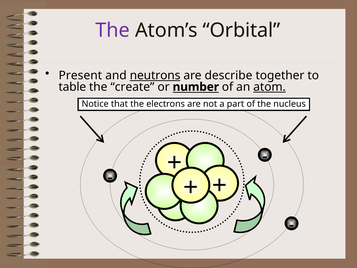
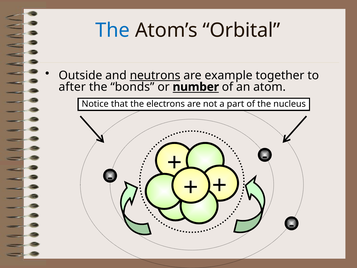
The at (113, 30) colour: purple -> blue
Present: Present -> Outside
describe: describe -> example
table: table -> after
create: create -> bonds
atom underline: present -> none
